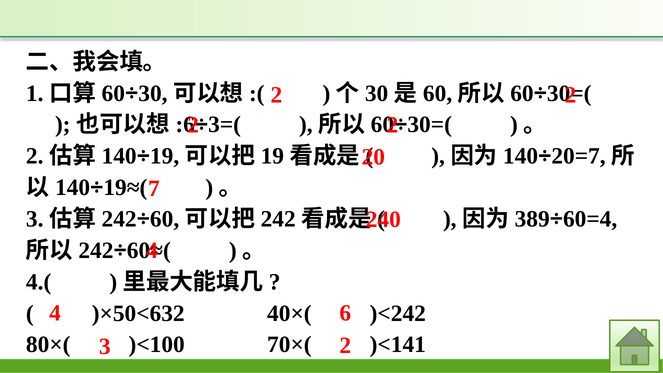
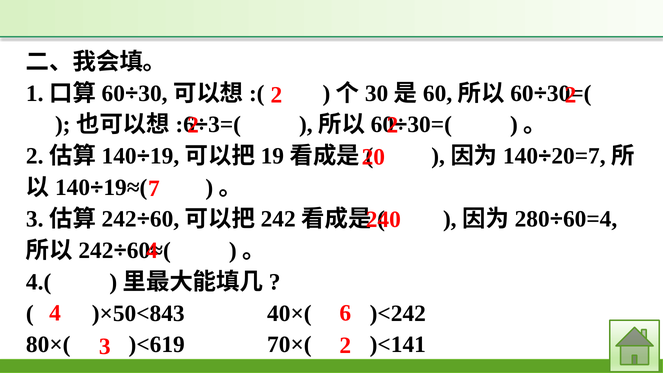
389: 389 -> 280
)×50<632: )×50<632 -> )×50<843
)<100: )<100 -> )<619
